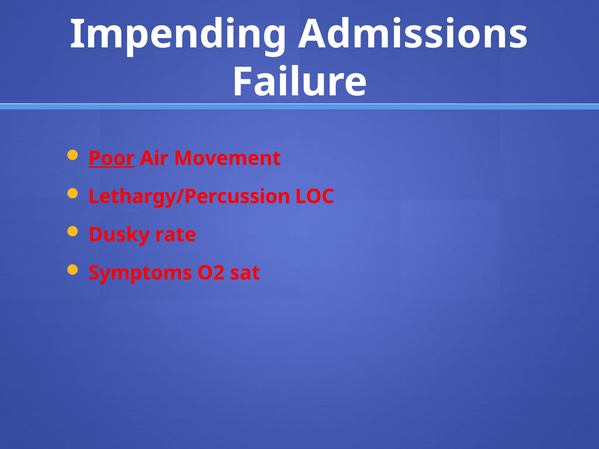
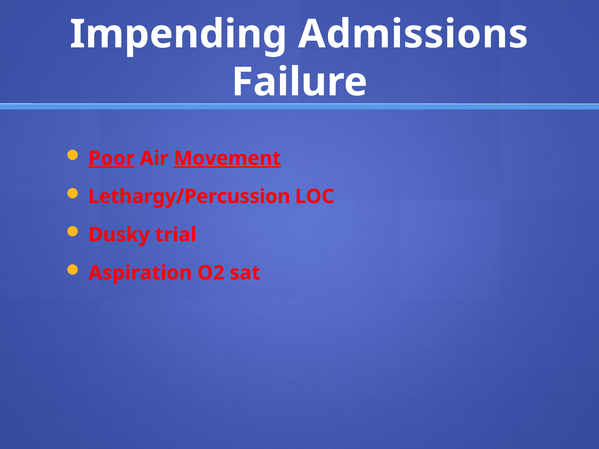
Movement underline: none -> present
rate: rate -> trial
Symptoms: Symptoms -> Aspiration
